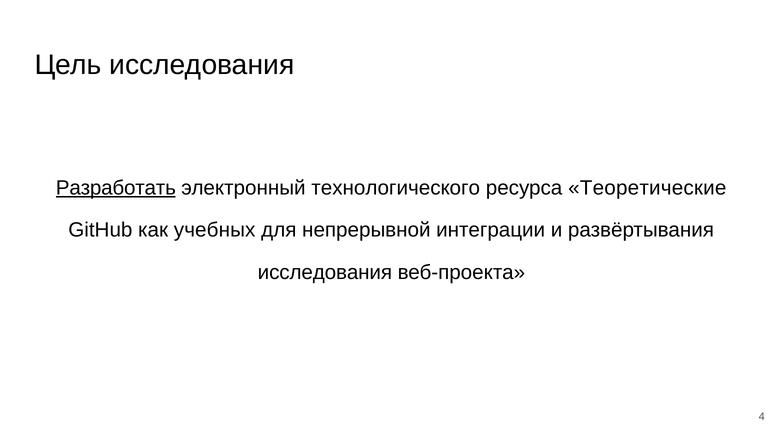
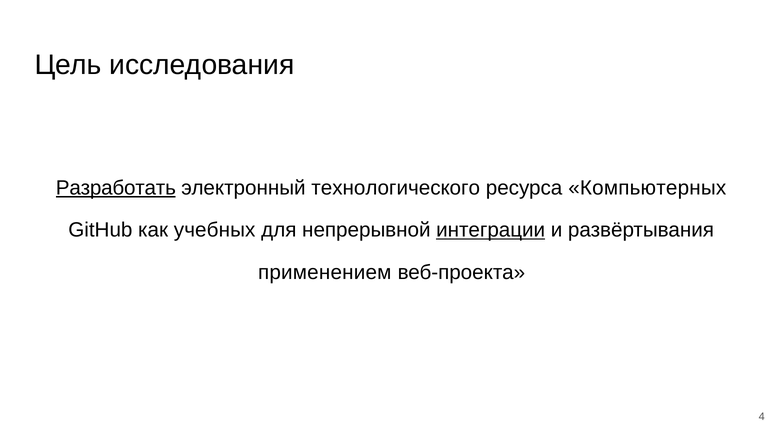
Теоретические: Теоретические -> Компьютерных
интеграции underline: none -> present
исследования at (325, 273): исследования -> применением
